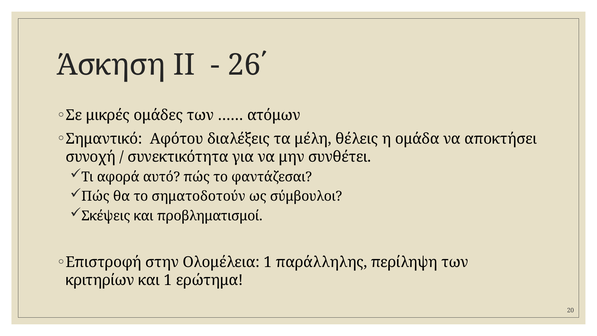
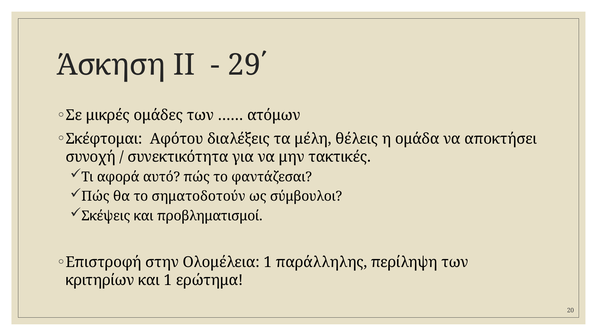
26΄: 26΄ -> 29΄
Σημαντικό: Σημαντικό -> Σκέφτομαι
συνθέτει: συνθέτει -> τακτικές
